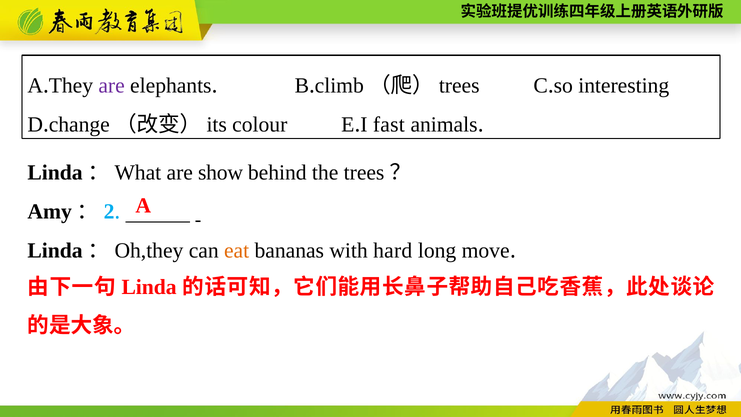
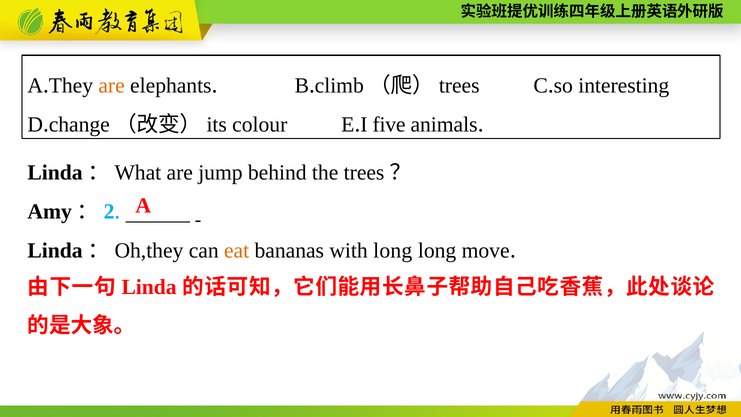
are at (112, 85) colour: purple -> orange
fast: fast -> five
show: show -> jump
with hard: hard -> long
